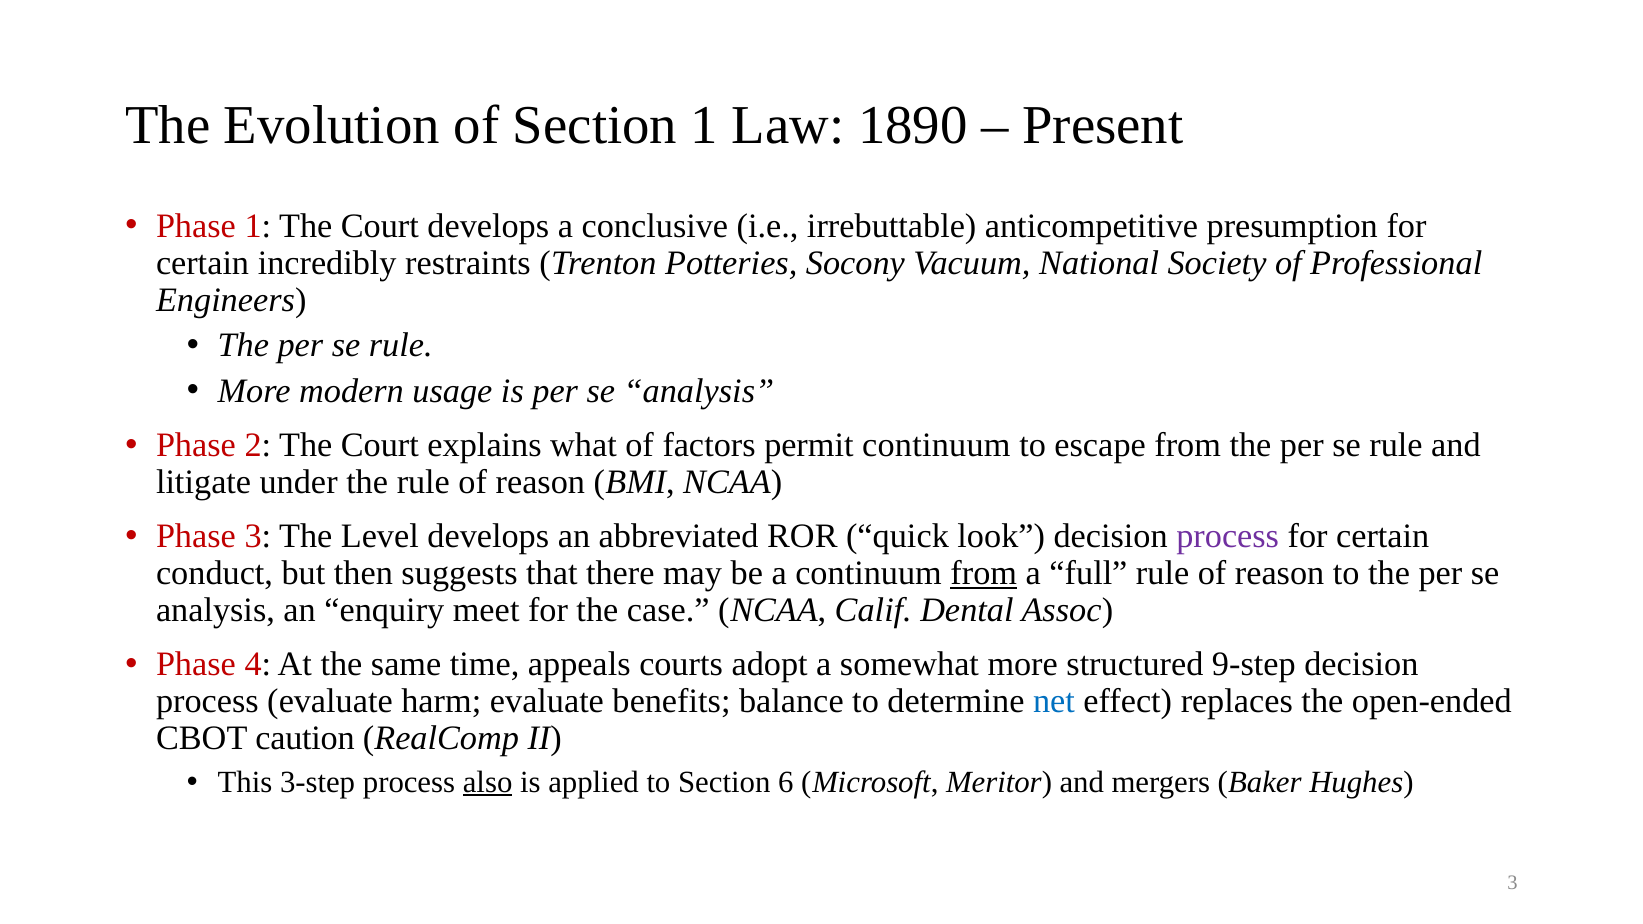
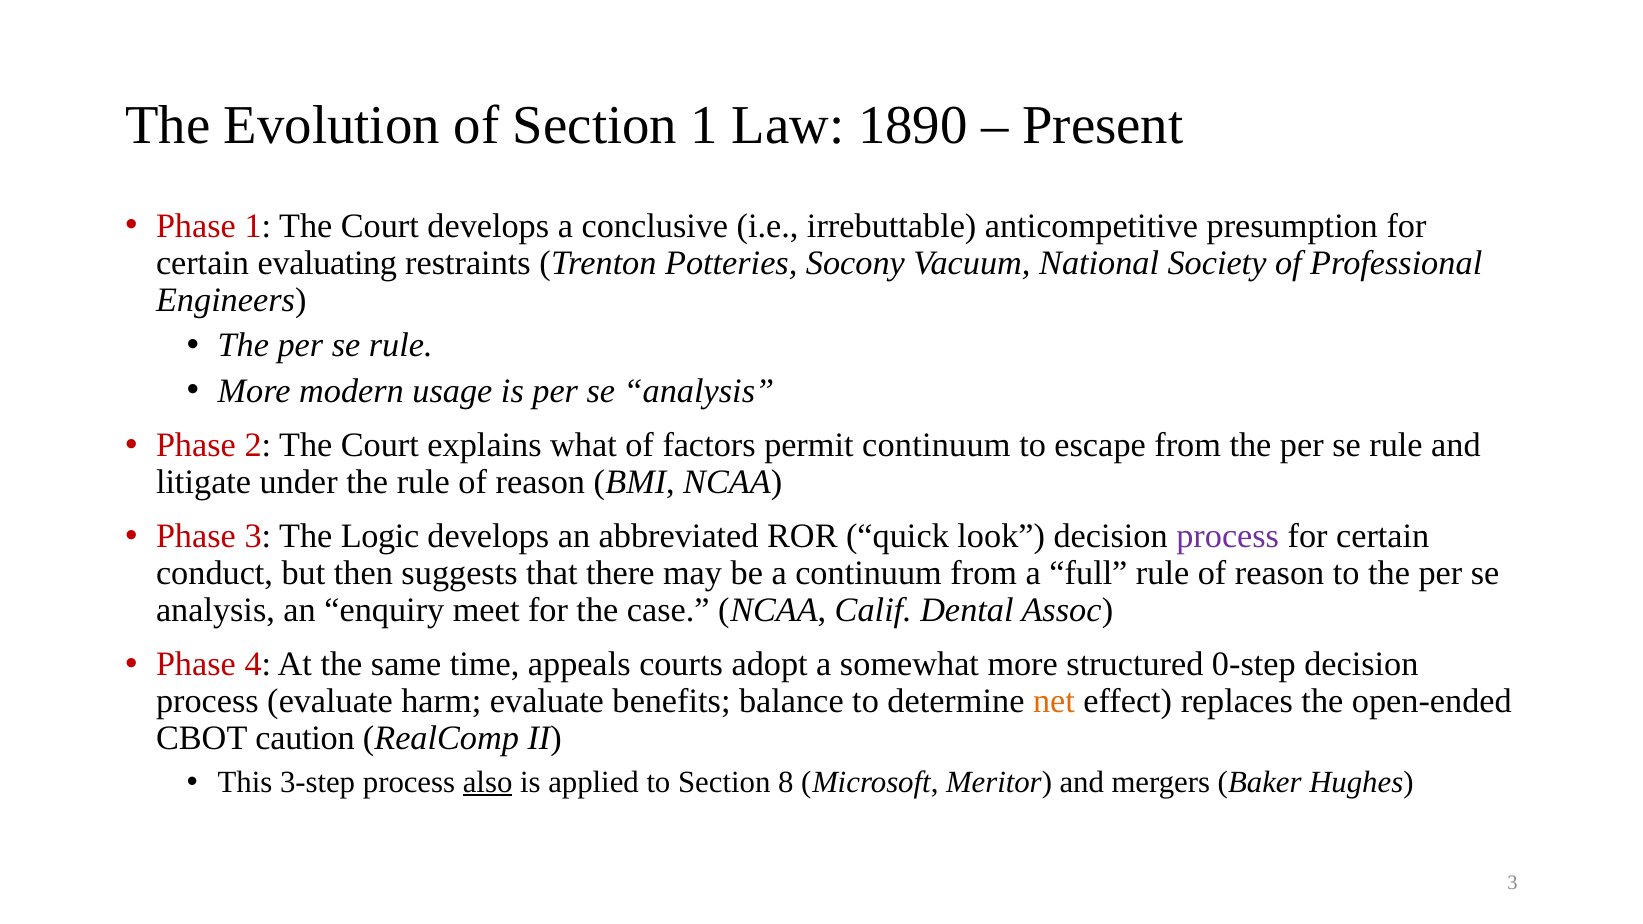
incredibly: incredibly -> evaluating
Level: Level -> Logic
from at (984, 573) underline: present -> none
9-step: 9-step -> 0-step
net colour: blue -> orange
6: 6 -> 8
